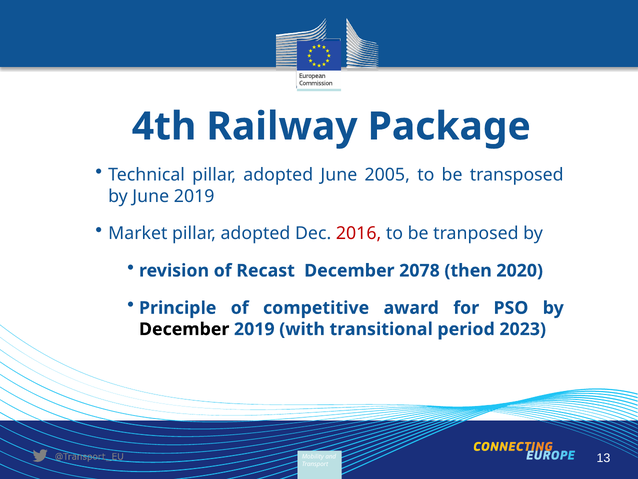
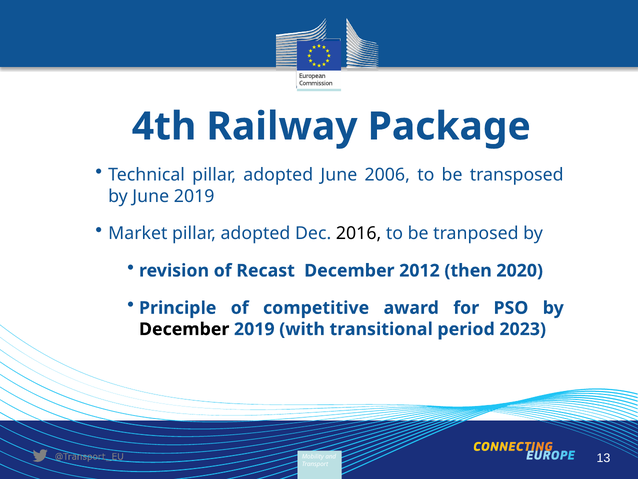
2005: 2005 -> 2006
2016 colour: red -> black
2078: 2078 -> 2012
